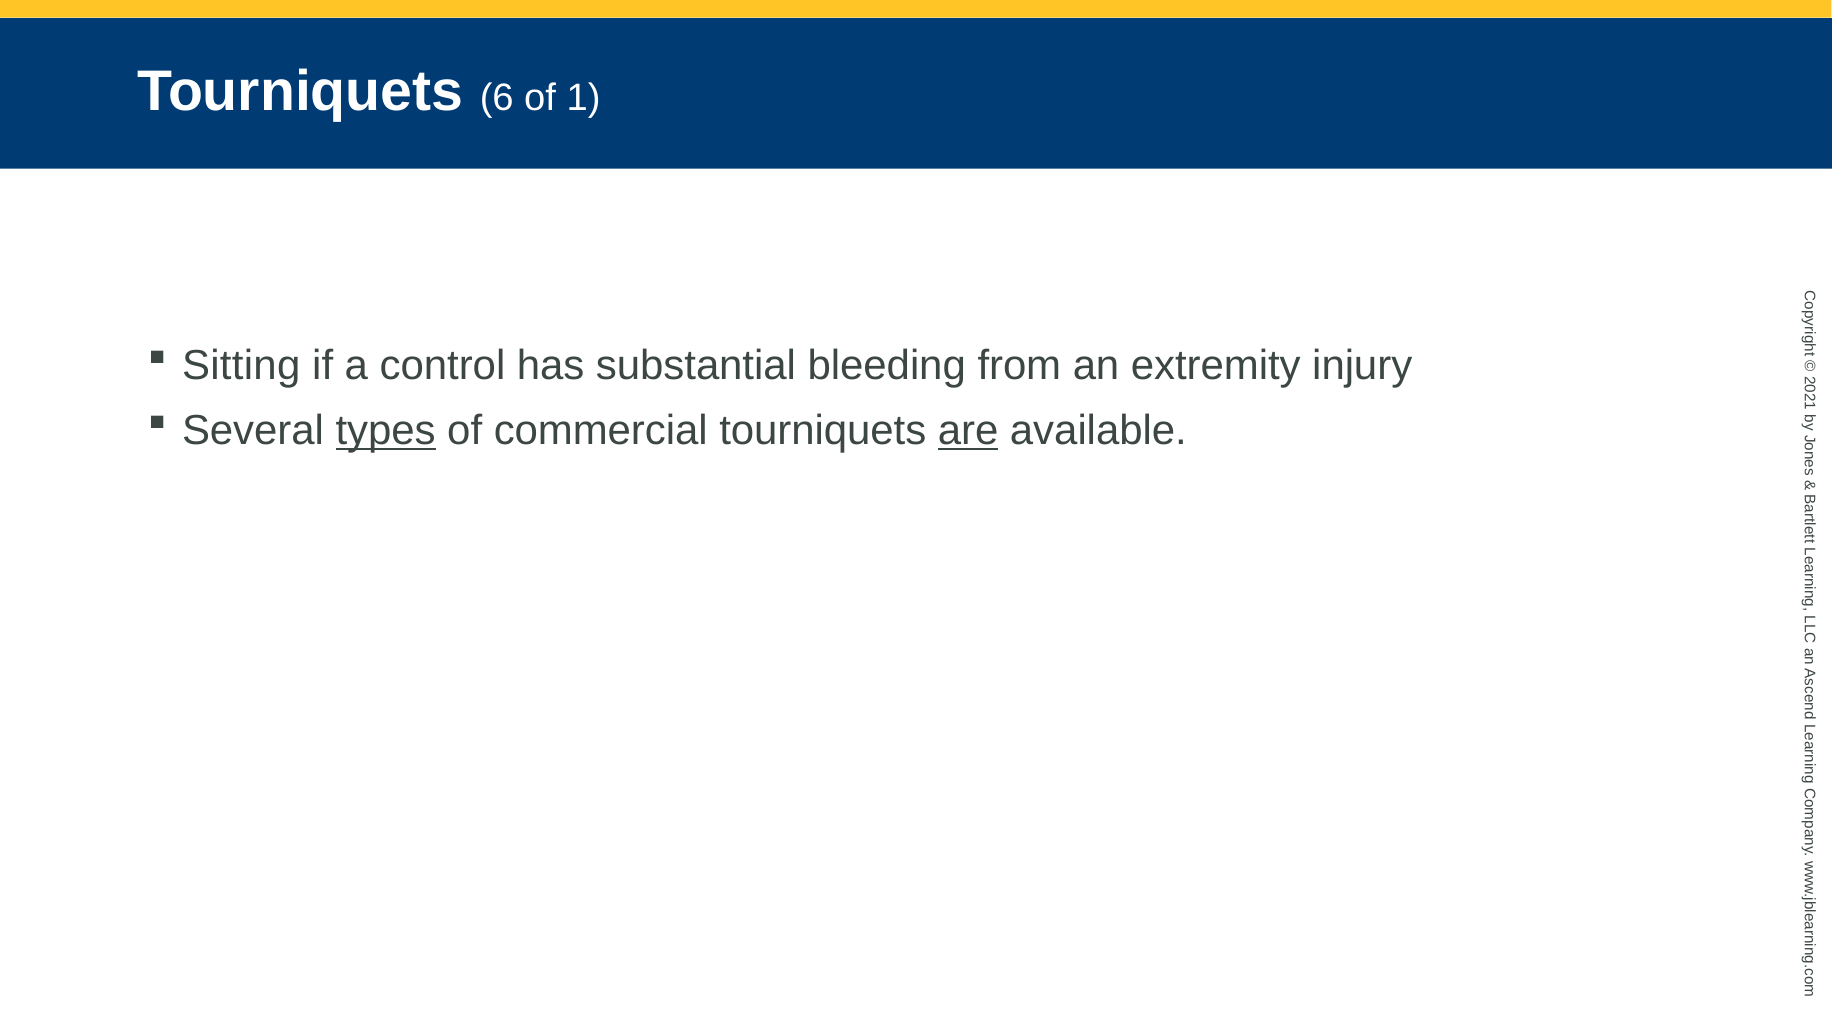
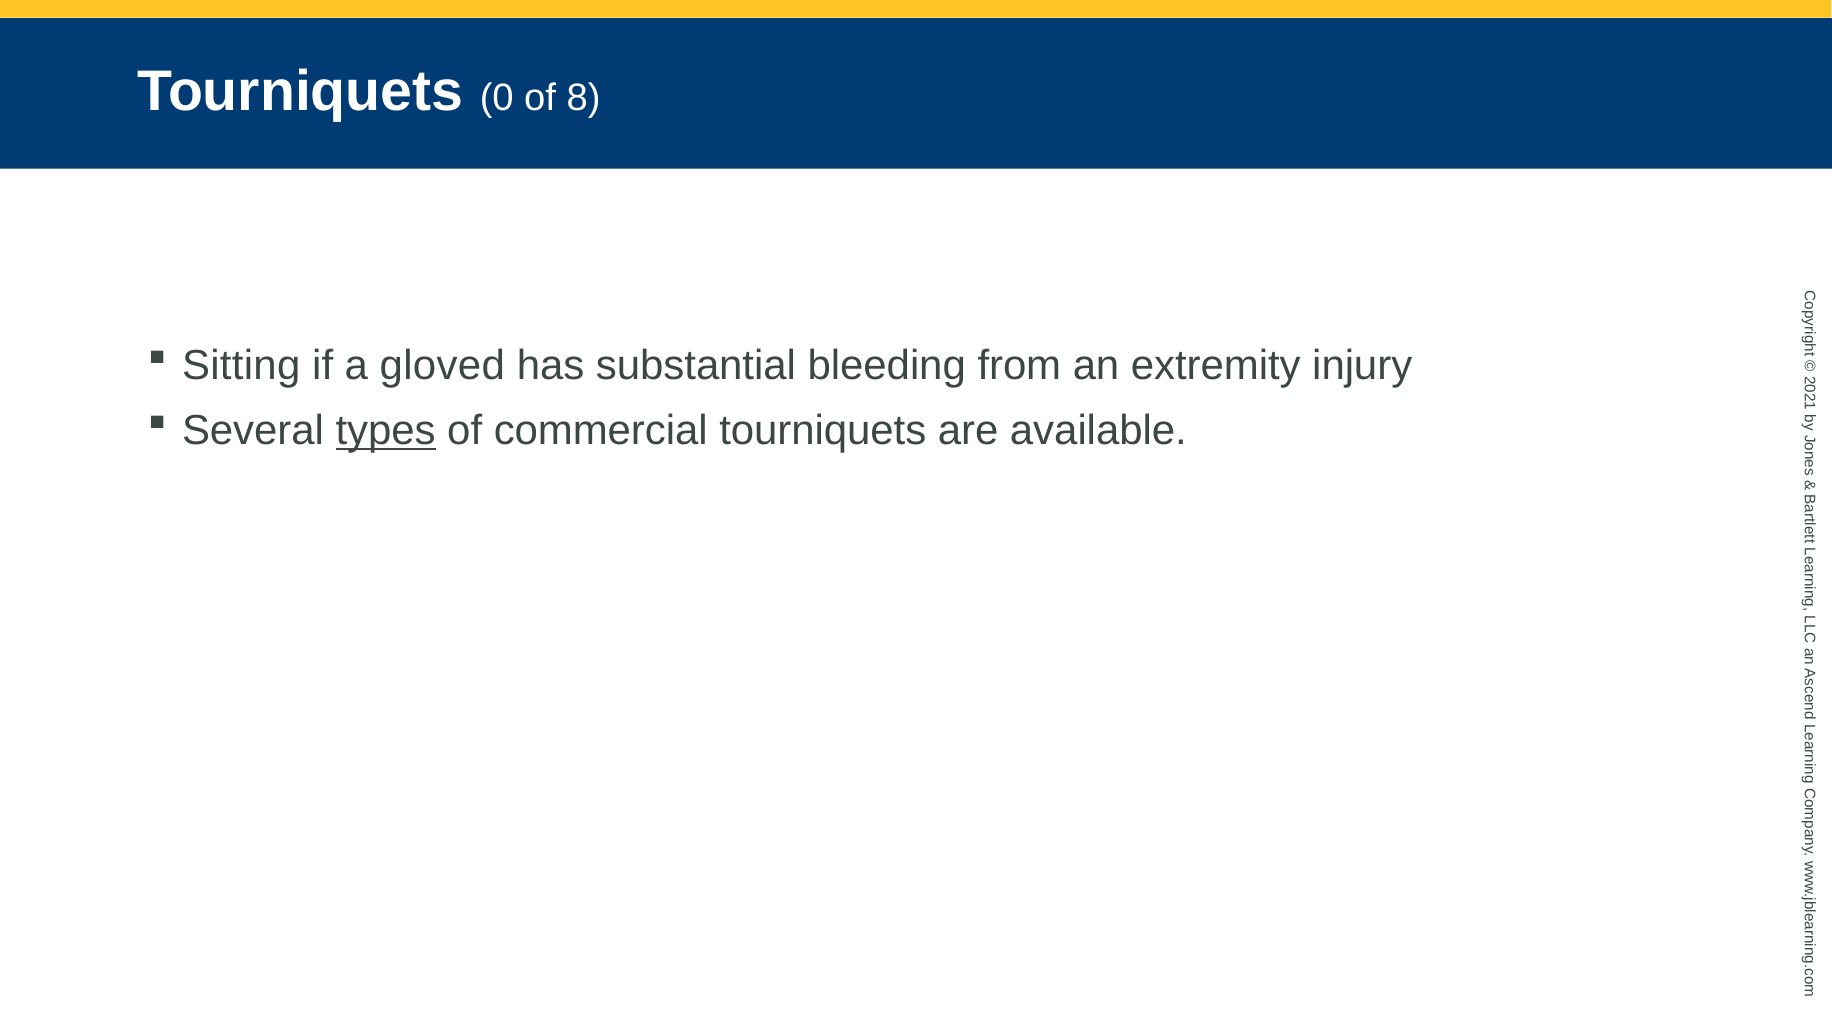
Tourniquets 6: 6 -> 0
of 1: 1 -> 8
control: control -> gloved
are underline: present -> none
